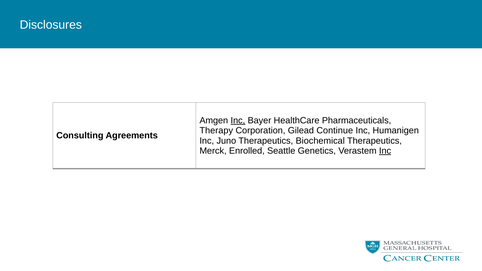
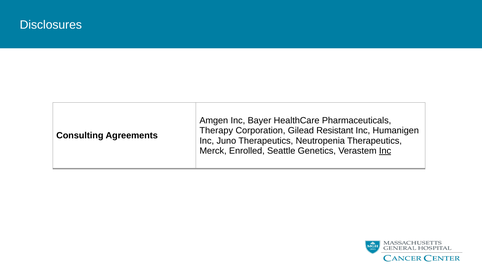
Inc at (238, 121) underline: present -> none
Continue: Continue -> Resistant
Biochemical: Biochemical -> Neutropenia
